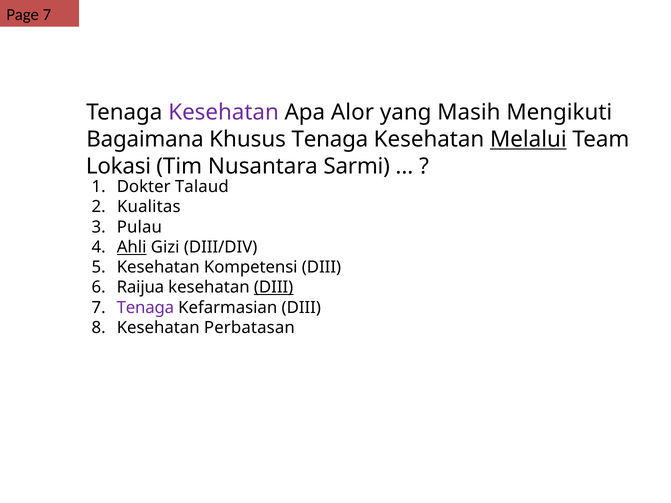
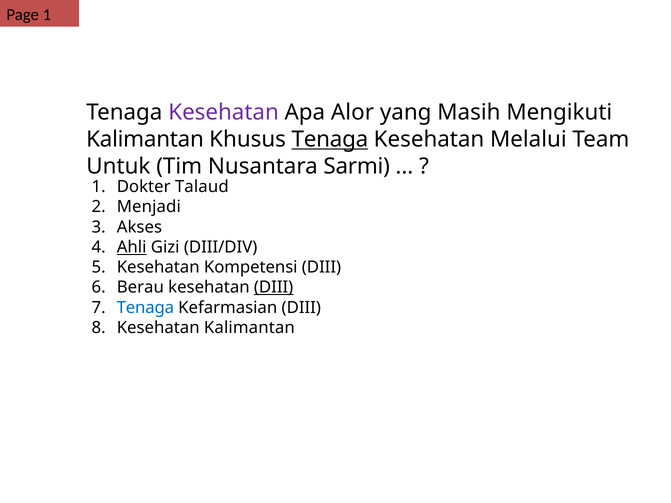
Page 7: 7 -> 1
Bagaimana at (145, 139): Bagaimana -> Kalimantan
Tenaga at (330, 139) underline: none -> present
Melalui underline: present -> none
Lokasi: Lokasi -> Untuk
Kualitas: Kualitas -> Menjadi
Pulau: Pulau -> Akses
Raijua: Raijua -> Berau
Tenaga at (145, 308) colour: purple -> blue
Kesehatan Perbatasan: Perbatasan -> Kalimantan
